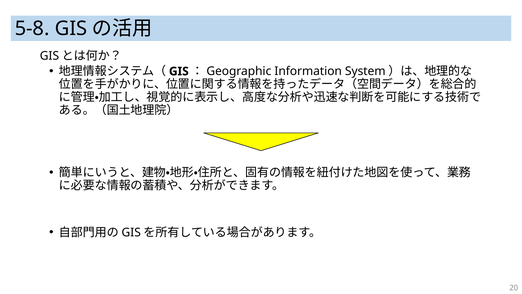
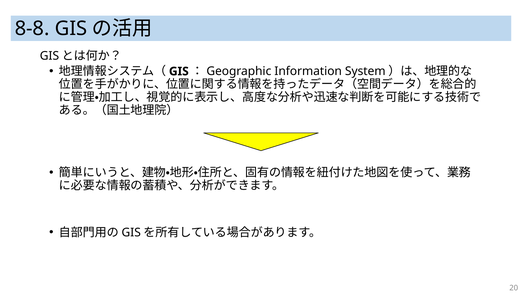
5-8: 5-8 -> 8-8
